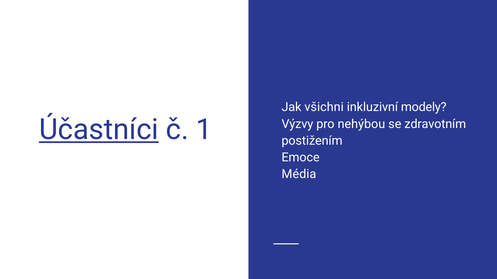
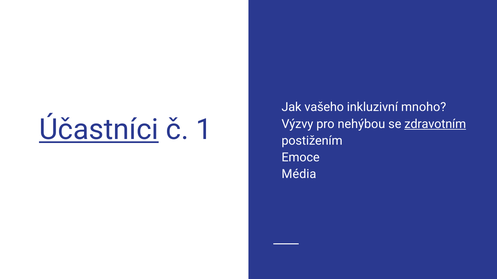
všichni: všichni -> vašeho
modely: modely -> mnoho
zdravotním underline: none -> present
